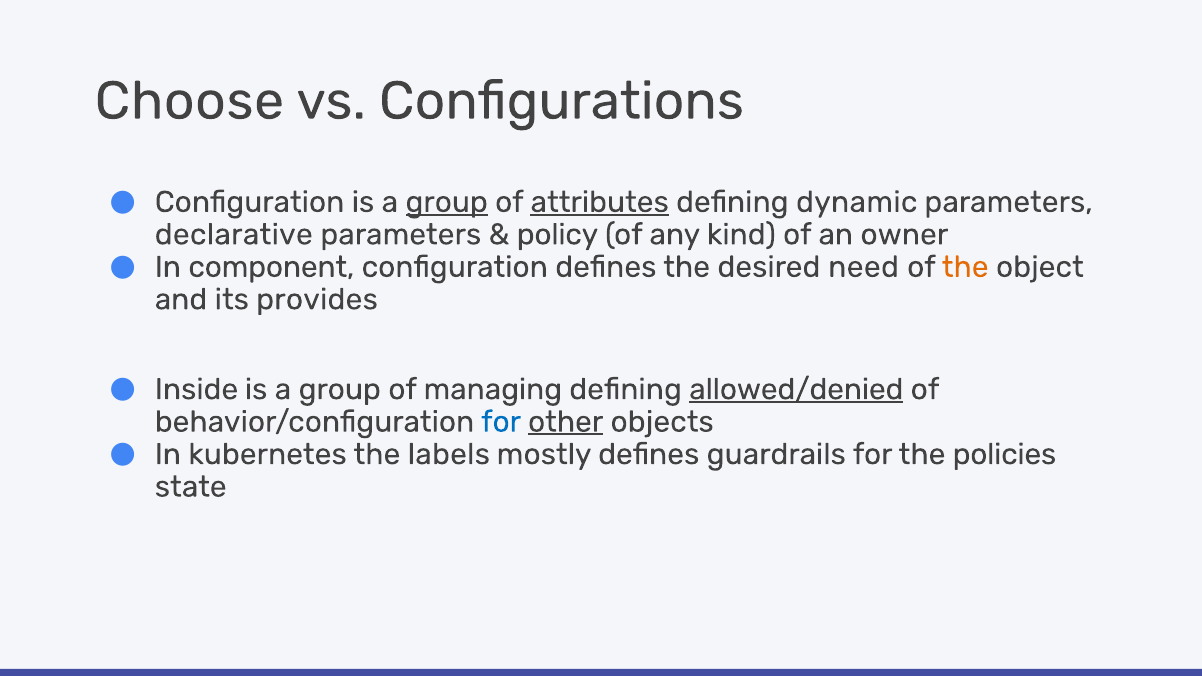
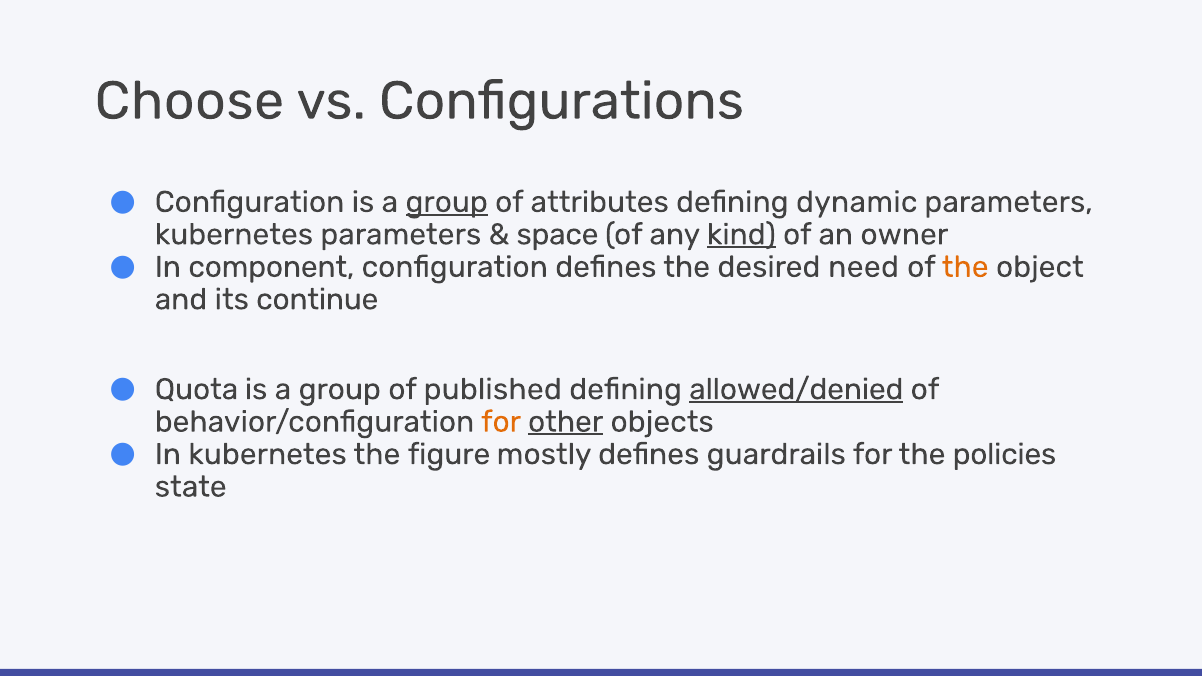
attributes underline: present -> none
declarative at (234, 235): declarative -> kubernetes
policy: policy -> space
kind underline: none -> present
provides: provides -> continue
Inside: Inside -> Quota
managing: managing -> published
for at (501, 422) colour: blue -> orange
labels: labels -> figure
